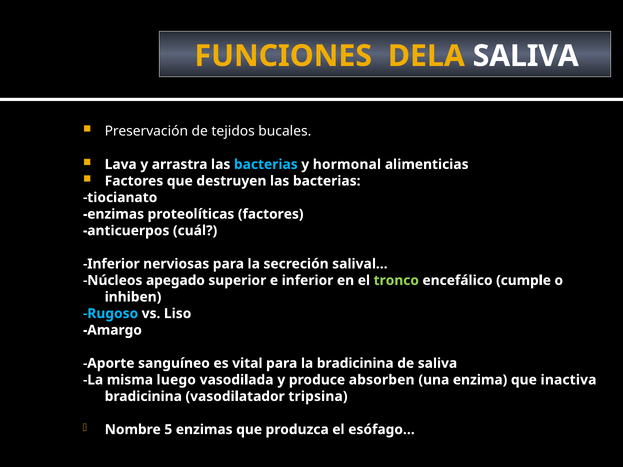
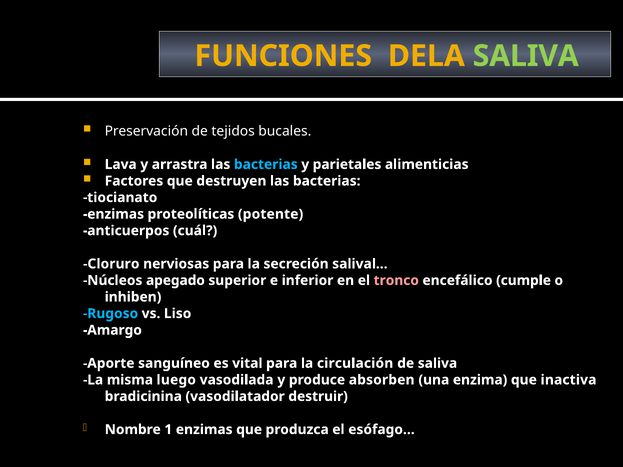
SALIVA at (526, 56) colour: white -> light green
hormonal: hormonal -> parietales
proteolíticas factores: factores -> potente
Inferior at (111, 264): Inferior -> Cloruro
tronco colour: light green -> pink
la bradicinina: bradicinina -> circulación
tripsina: tripsina -> destruir
5: 5 -> 1
